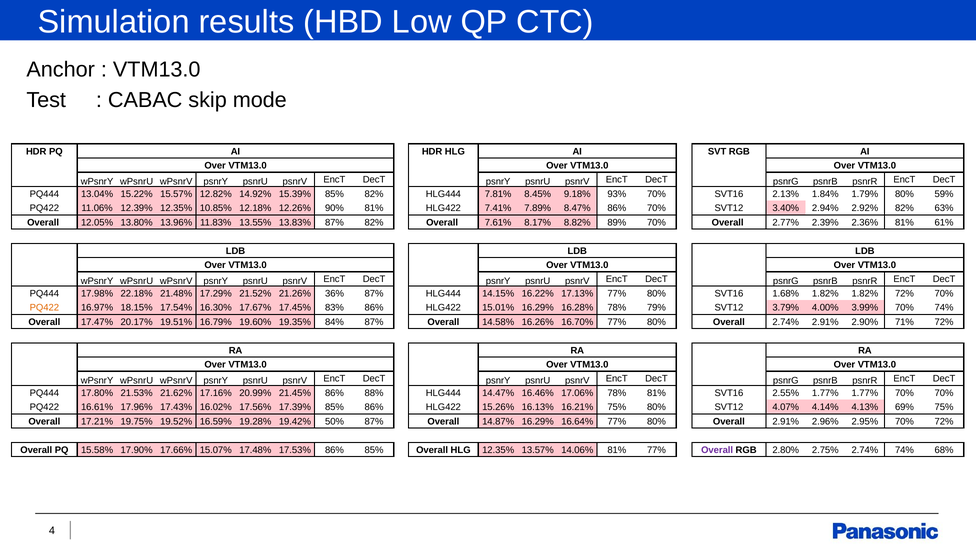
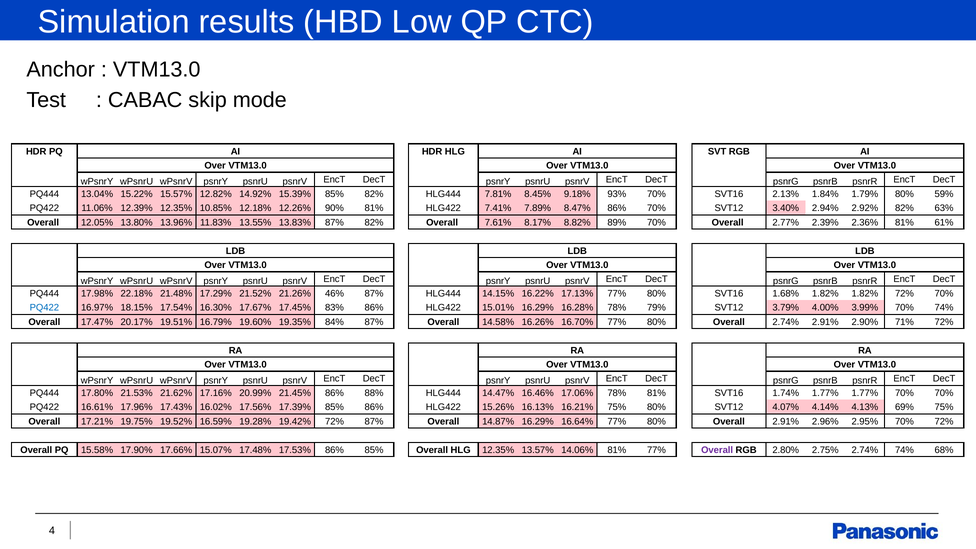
36%: 36% -> 46%
PQ422 at (44, 308) colour: orange -> blue
2.55%: 2.55% -> 1.74%
19.42% 50%: 50% -> 72%
